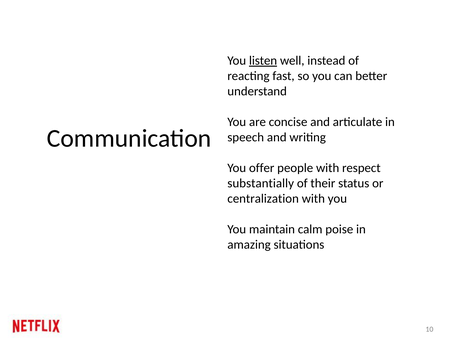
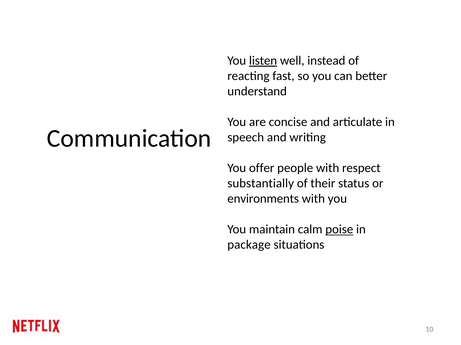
centralization: centralization -> environments
poise underline: none -> present
amazing: amazing -> package
